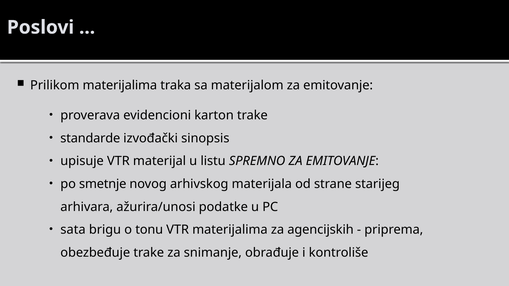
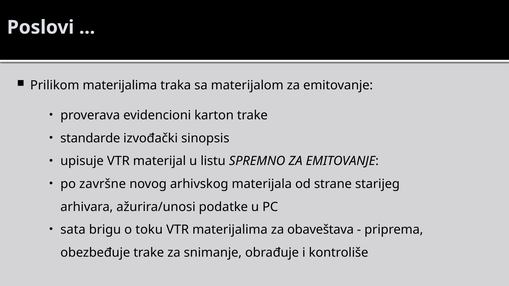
smetnje: smetnje -> završne
tonu: tonu -> toku
agencijskih: agencijskih -> obaveštava
